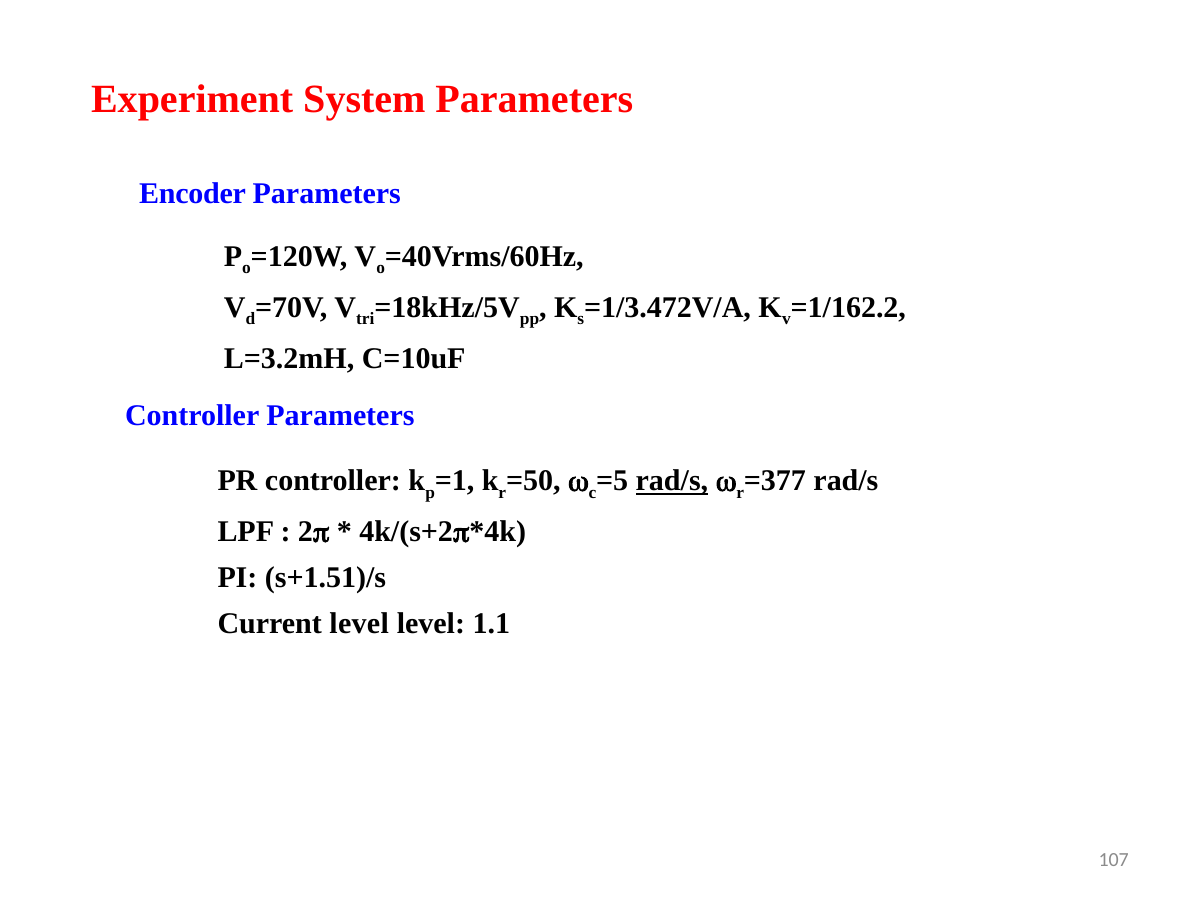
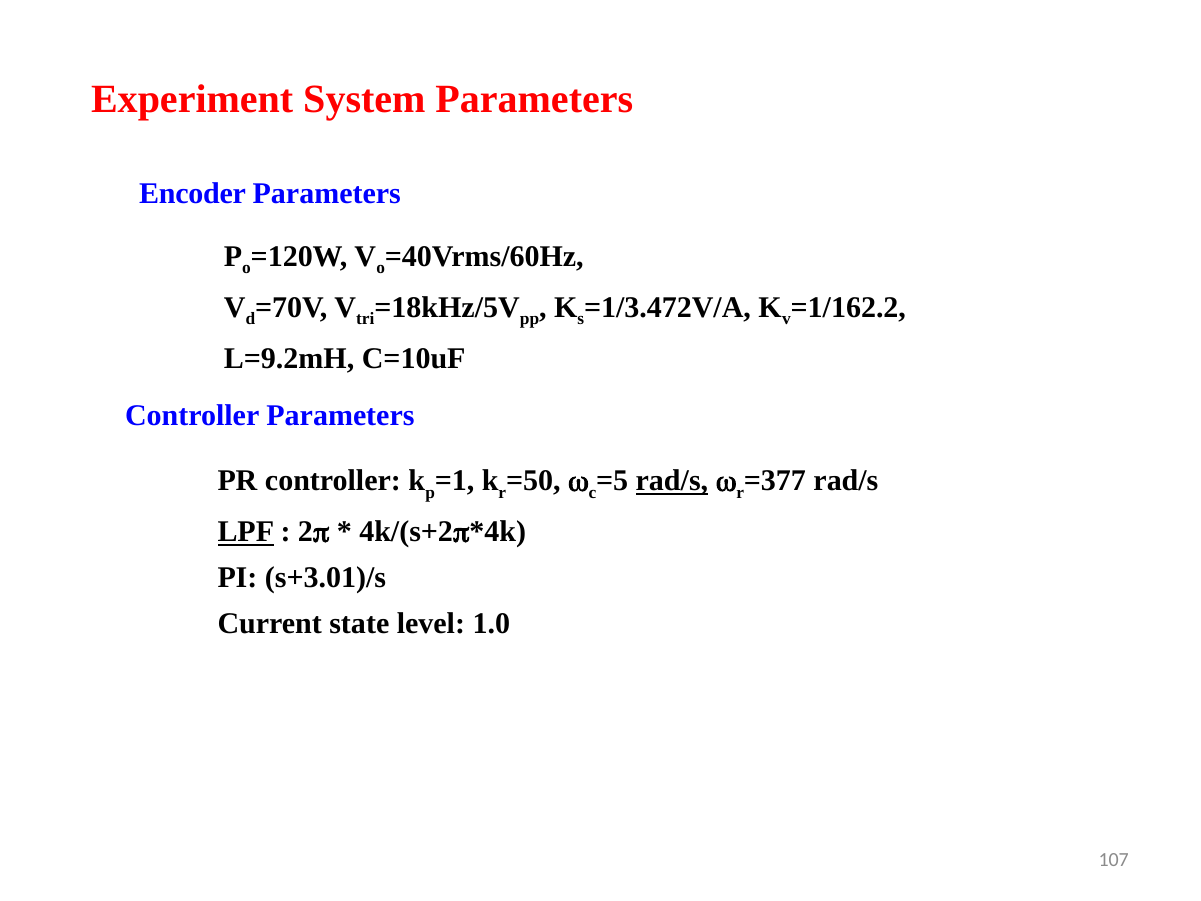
L=3.2mH: L=3.2mH -> L=9.2mH
LPF underline: none -> present
s+1.51)/s: s+1.51)/s -> s+3.01)/s
Current level: level -> state
1.1: 1.1 -> 1.0
